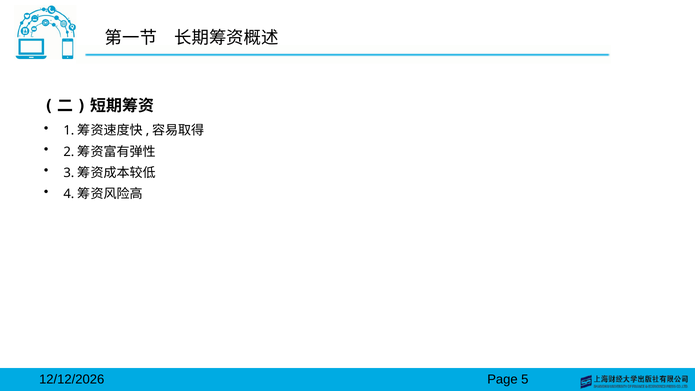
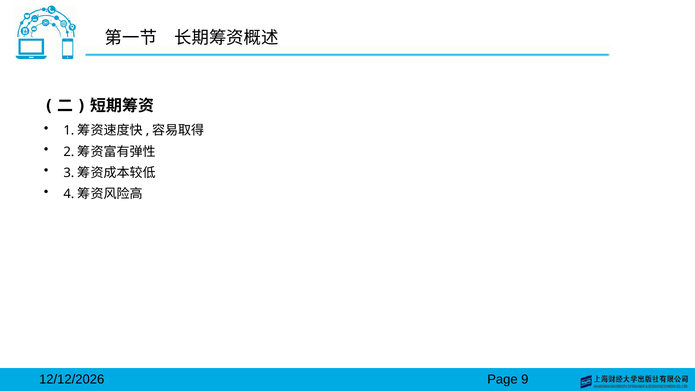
5: 5 -> 9
